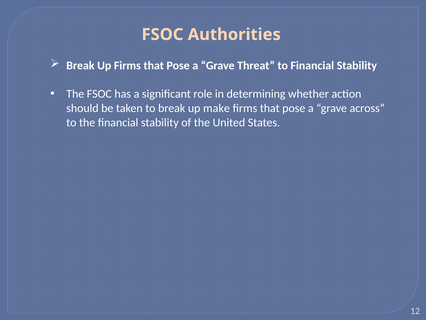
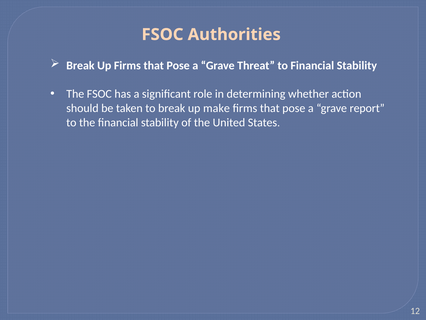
across: across -> report
